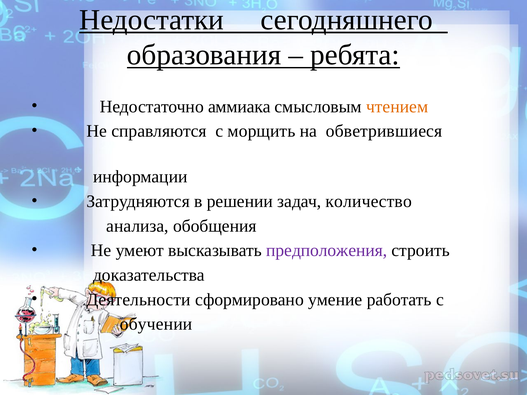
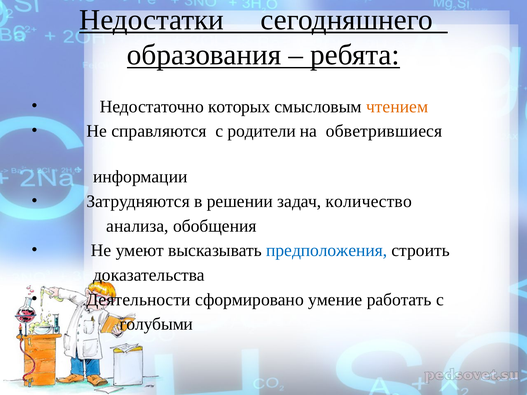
аммиака: аммиака -> которых
морщить: морщить -> родители
предположения colour: purple -> blue
обучении: обучении -> голубыми
